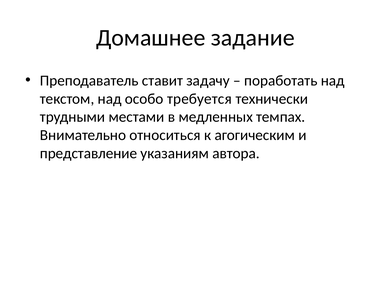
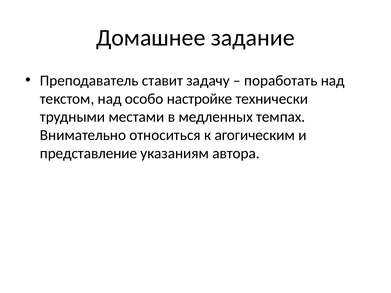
требуется: требуется -> настройке
